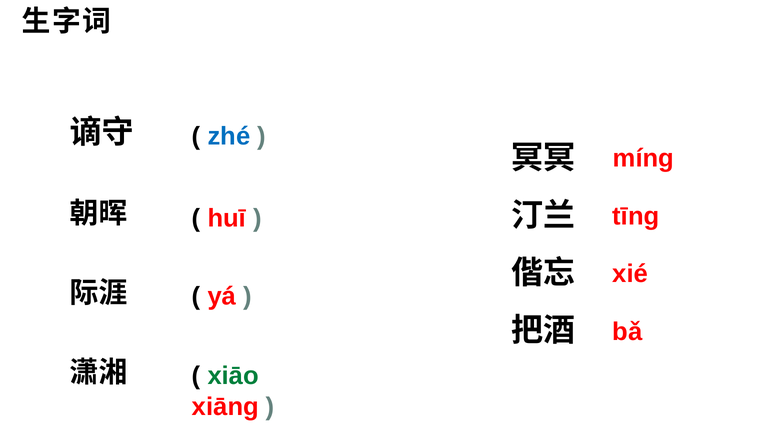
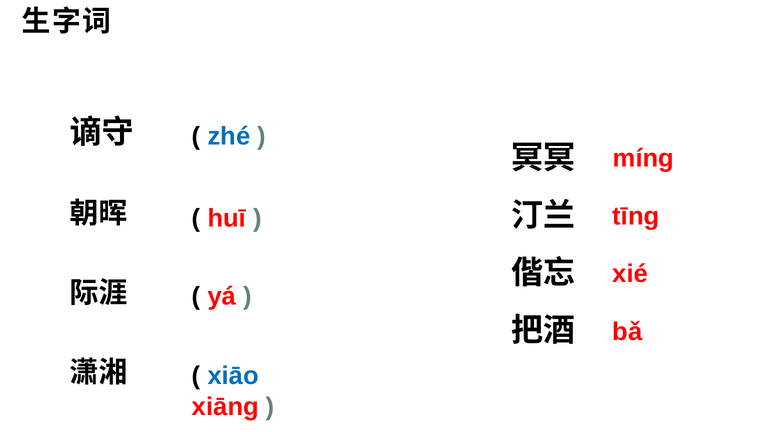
xiāo colour: green -> blue
